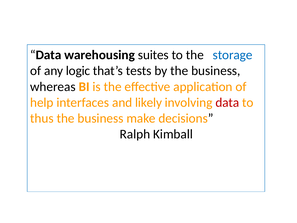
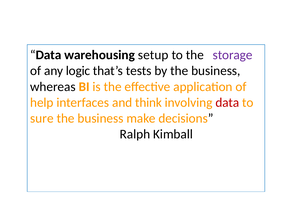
suites: suites -> setup
storage colour: blue -> purple
likely: likely -> think
thus: thus -> sure
